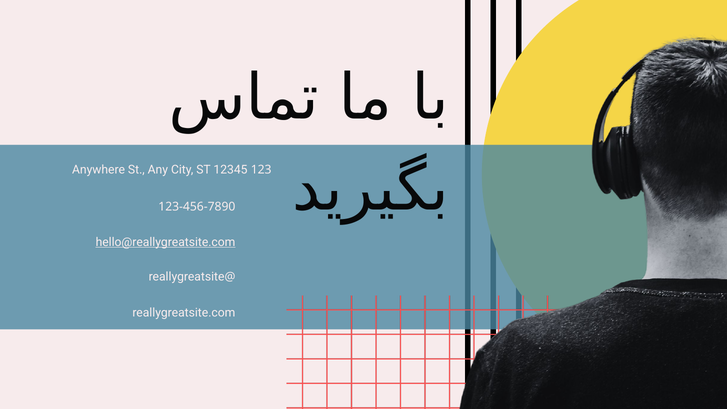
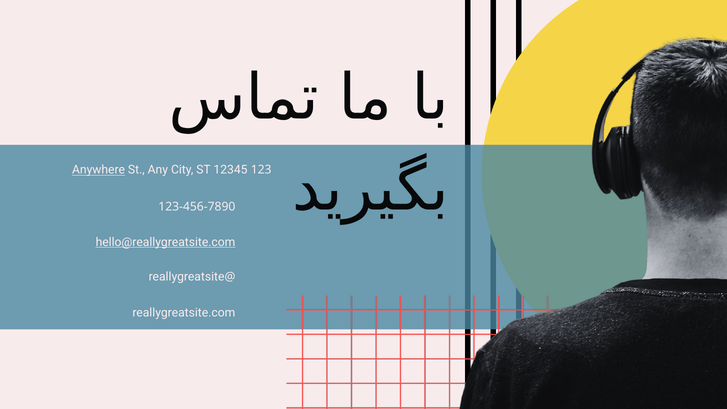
Anywhere underline: none -> present
